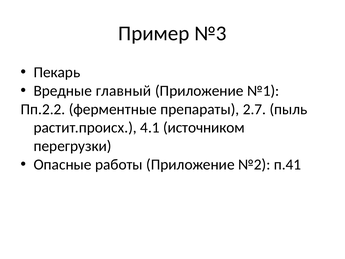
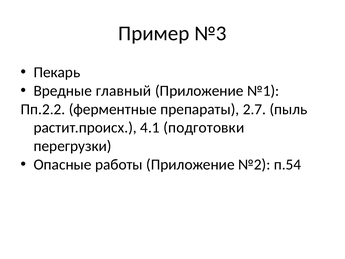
источником: источником -> подготовки
п.41: п.41 -> п.54
